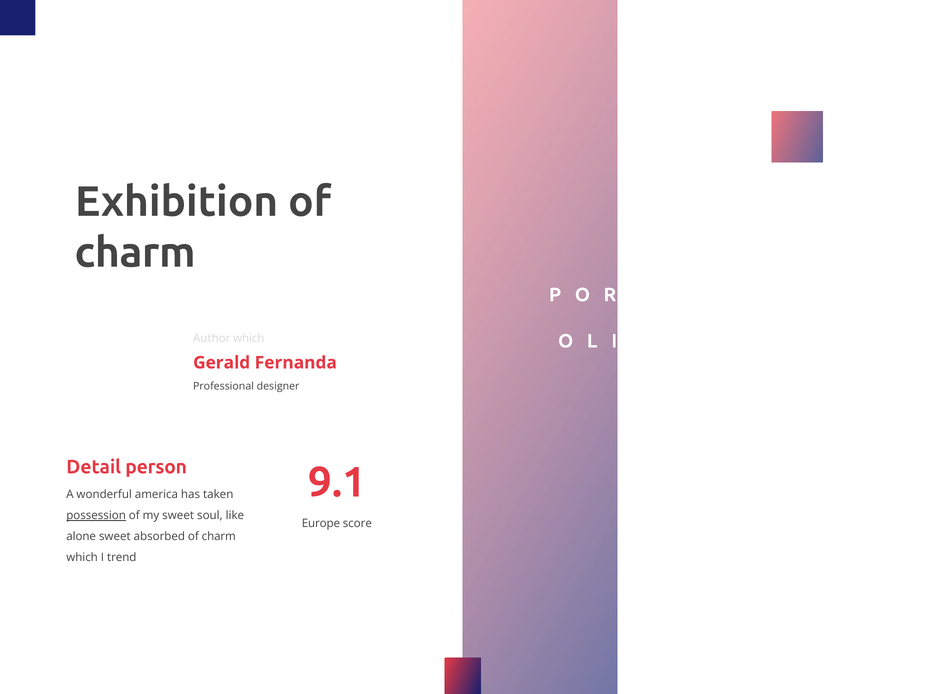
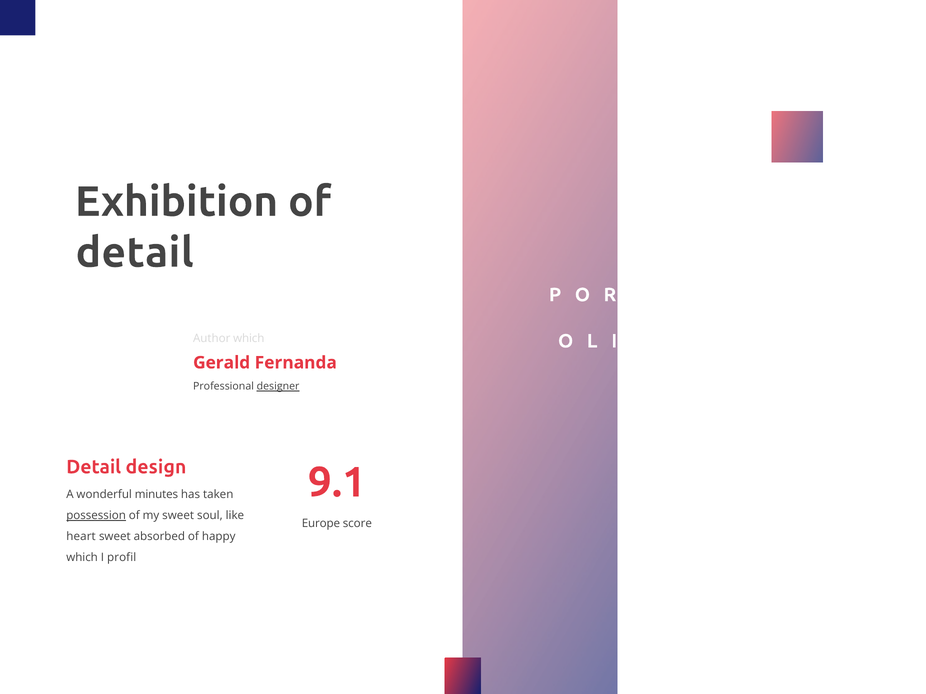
charm at (135, 253): charm -> detail
designer underline: none -> present
person: person -> design
america: america -> minutes
alone: alone -> heart
charm at (219, 537): charm -> happy
trend: trend -> profil
